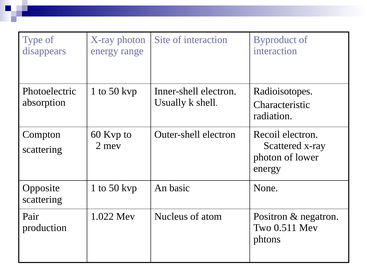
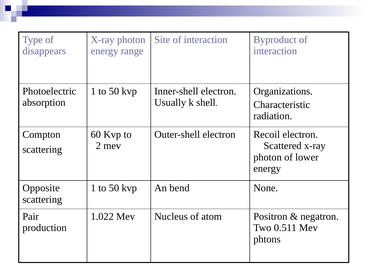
Radioisotopes: Radioisotopes -> Organizations
basic: basic -> bend
